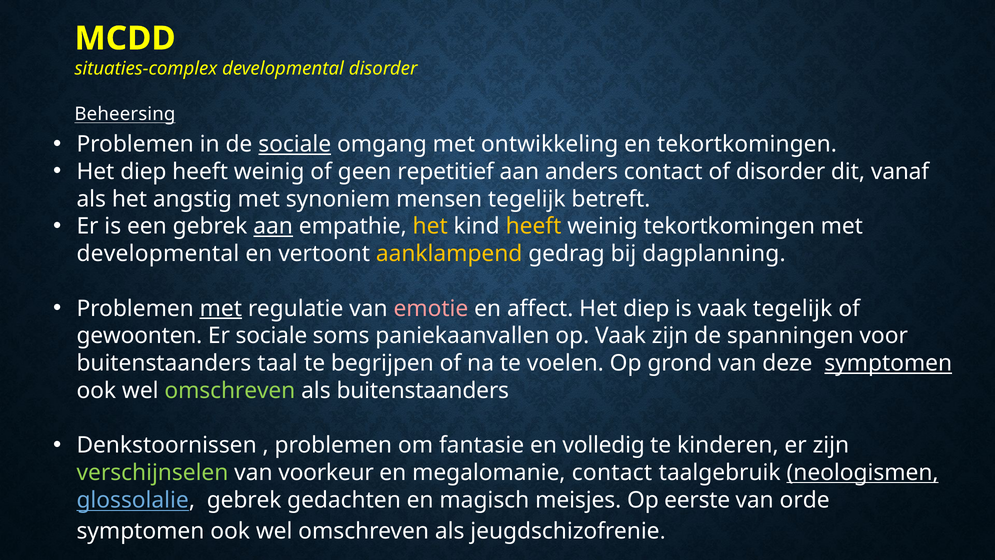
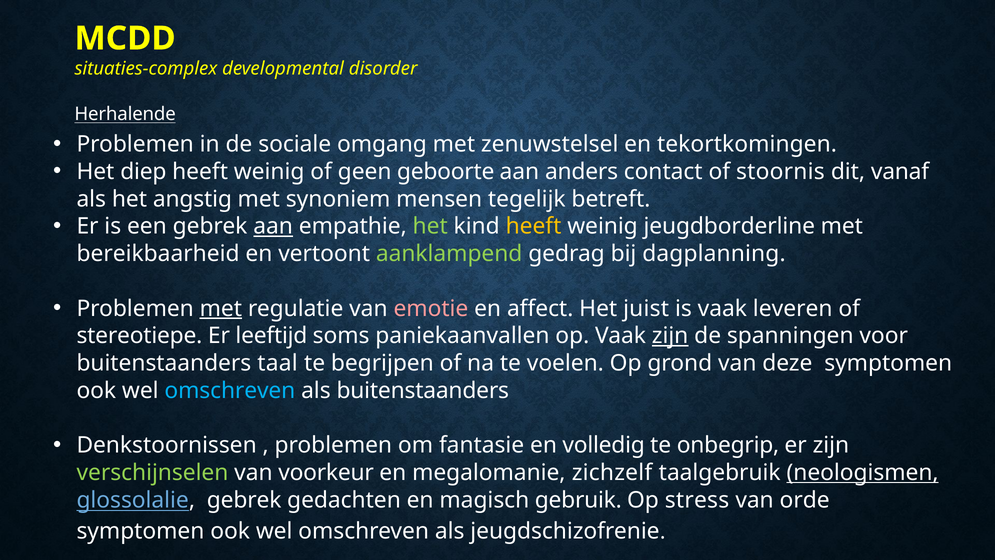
Beheersing: Beheersing -> Herhalende
sociale at (295, 144) underline: present -> none
ontwikkeling: ontwikkeling -> zenuwstelsel
repetitief: repetitief -> geboorte
of disorder: disorder -> stoornis
het at (430, 226) colour: yellow -> light green
weinig tekortkomingen: tekortkomingen -> jeugdborderline
developmental at (158, 254): developmental -> bereikbaarheid
aanklampend colour: yellow -> light green
affect Het diep: diep -> juist
vaak tegelijk: tegelijk -> leveren
gewoonten: gewoonten -> stereotiepe
Er sociale: sociale -> leeftijd
zijn at (670, 336) underline: none -> present
symptomen at (888, 363) underline: present -> none
omschreven at (230, 390) colour: light green -> light blue
kinderen: kinderen -> onbegrip
megalomanie contact: contact -> zichzelf
meisjes: meisjes -> gebruik
eerste: eerste -> stress
